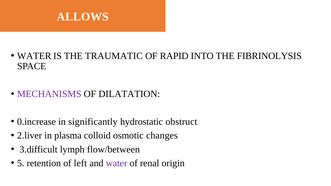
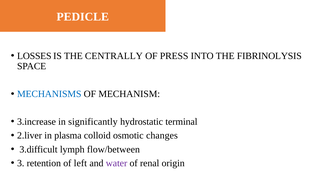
ALLOWS: ALLOWS -> PEDICLE
WATER at (34, 56): WATER -> LOSSES
TRAUMATIC: TRAUMATIC -> CENTRALLY
RAPID: RAPID -> PRESS
MECHANISMS colour: purple -> blue
DILATATION: DILATATION -> MECHANISM
0.increase: 0.increase -> 3.increase
obstruct: obstruct -> terminal
5: 5 -> 3
